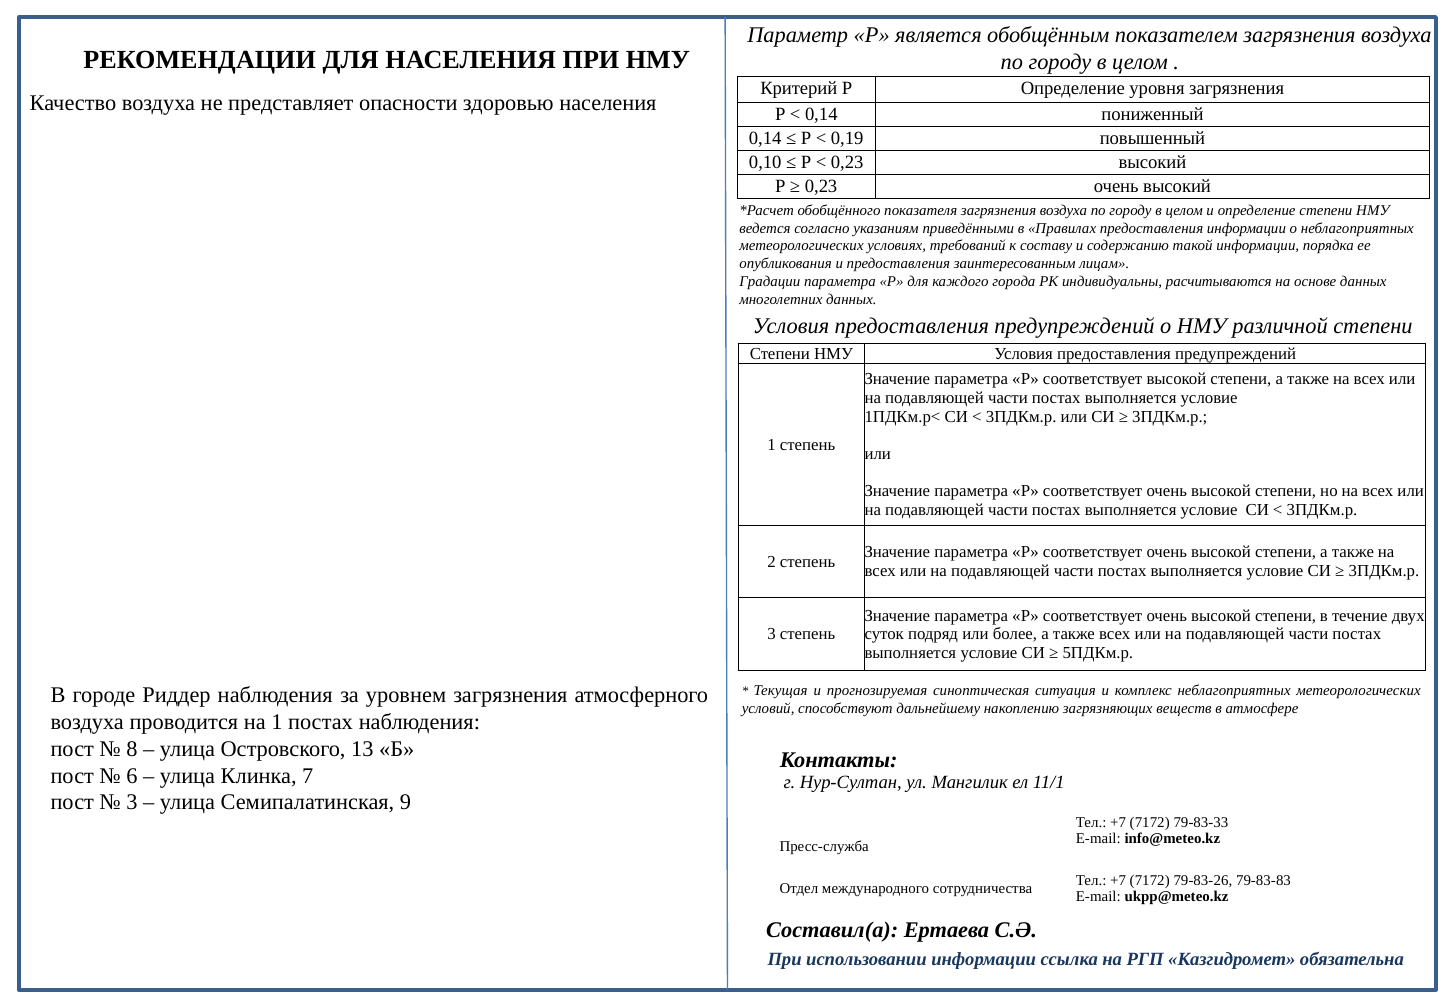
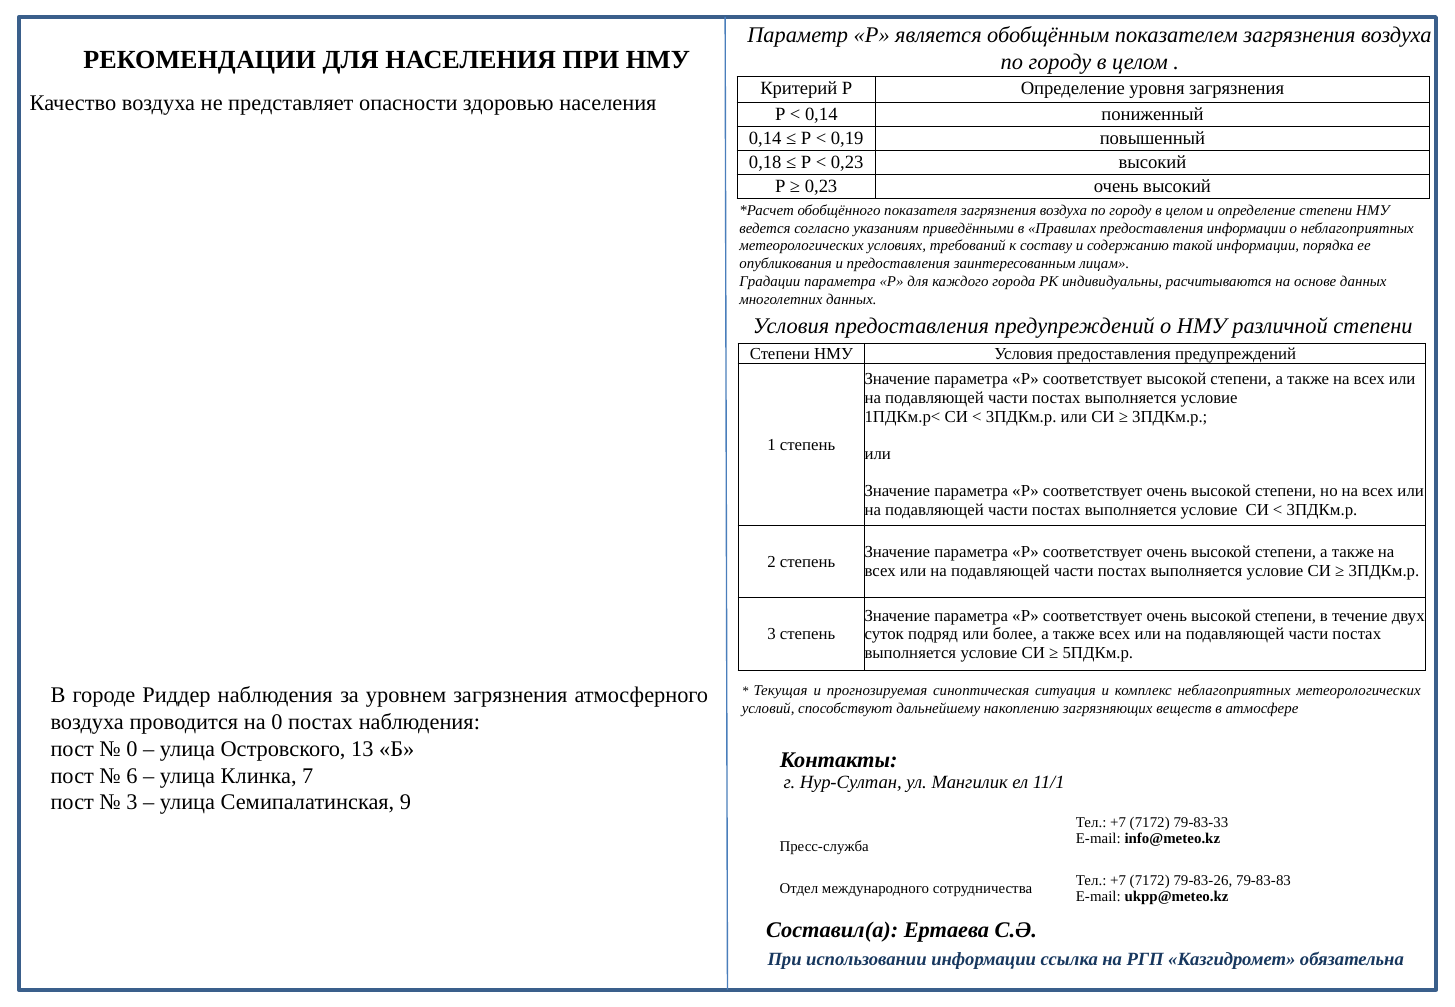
0,10: 0,10 -> 0,18
на 1: 1 -> 0
8 at (132, 749): 8 -> 0
